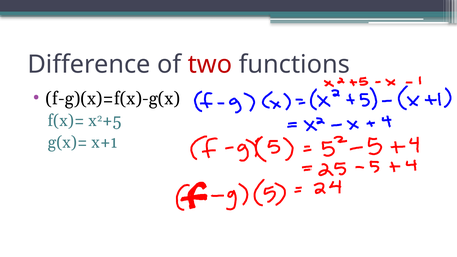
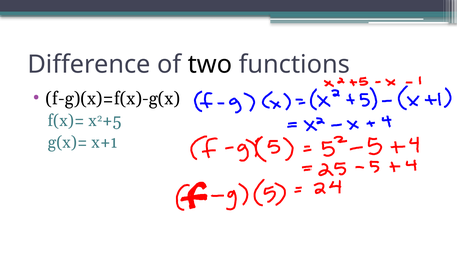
two colour: red -> black
